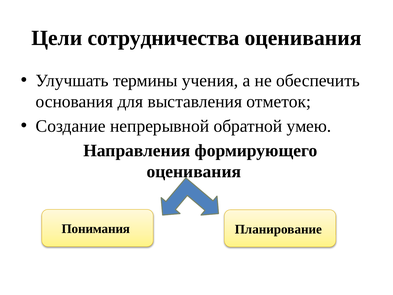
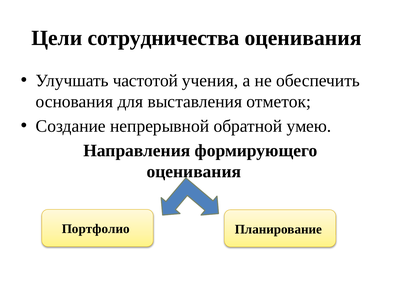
термины: термины -> частотой
Понимания: Понимания -> Портфолио
